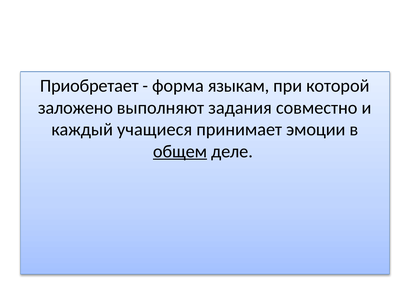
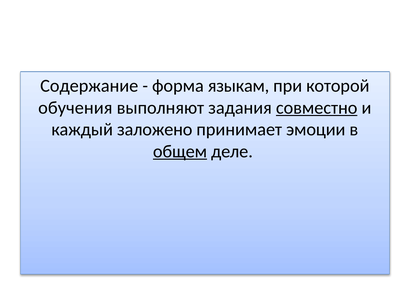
Приобретает: Приобретает -> Содержание
заложено: заложено -> обучения
совместно underline: none -> present
учащиеся: учащиеся -> заложено
